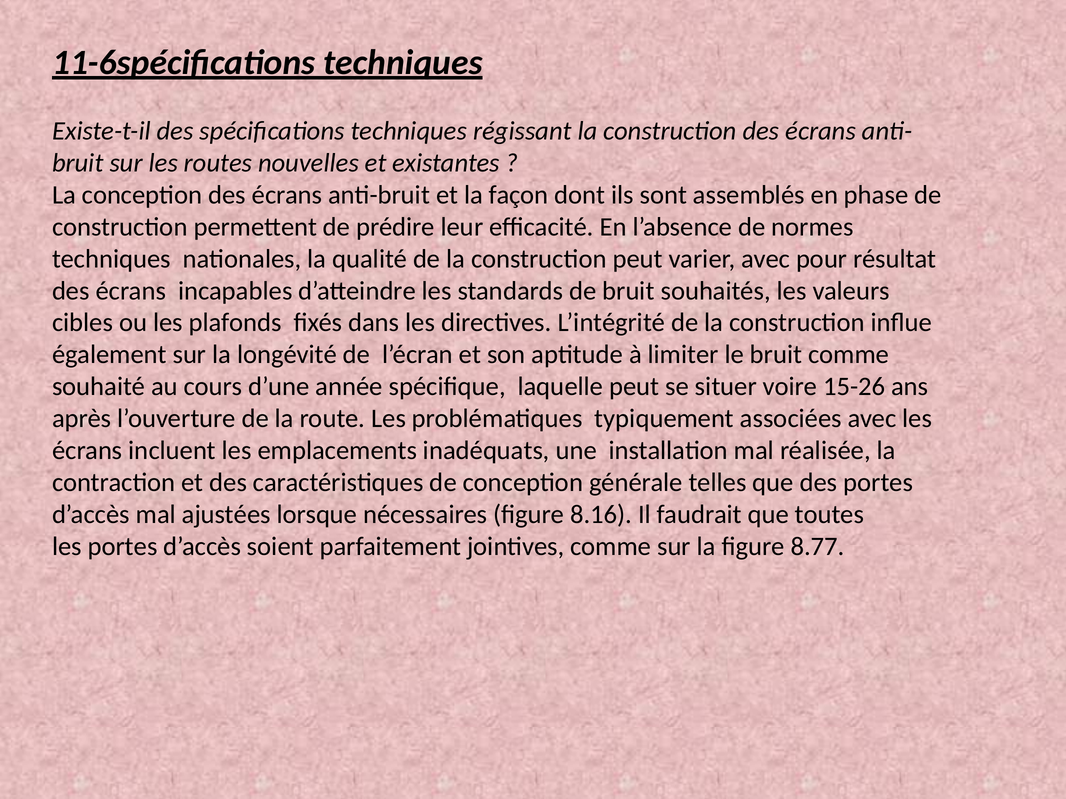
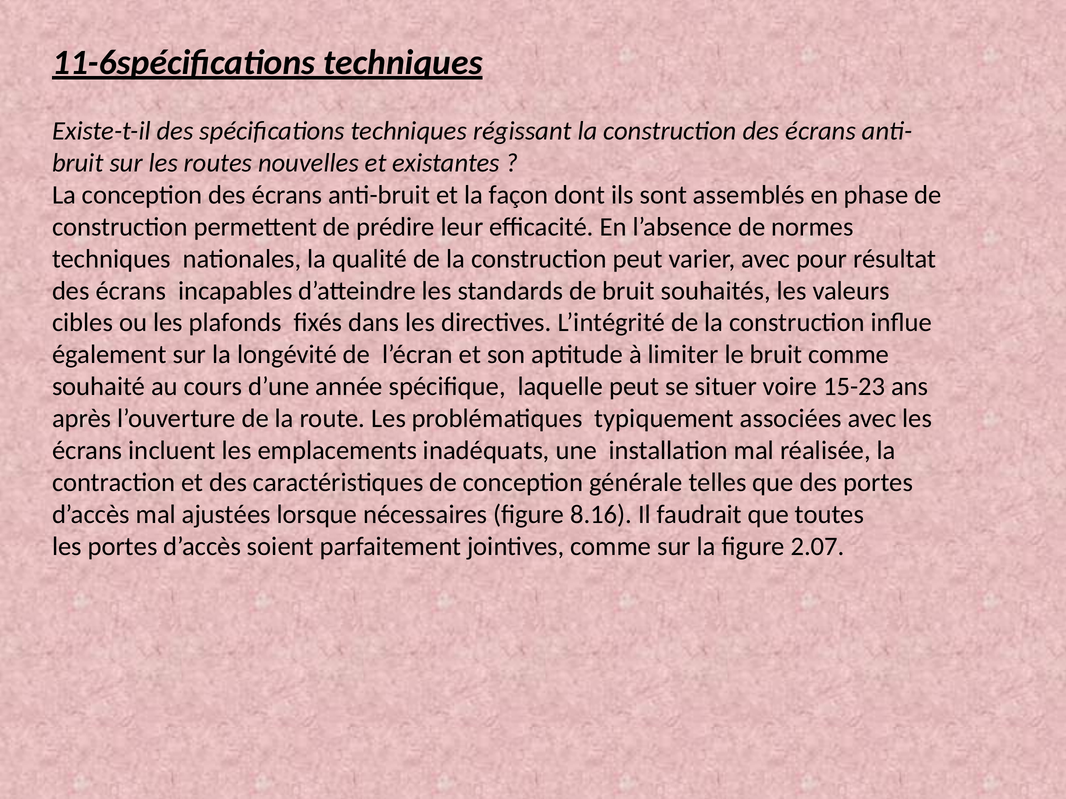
15-26: 15-26 -> 15-23
8.77: 8.77 -> 2.07
